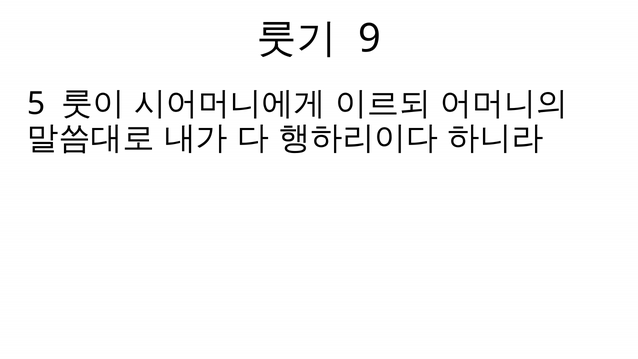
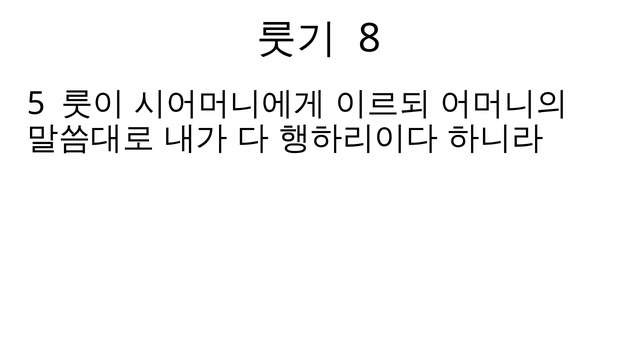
9: 9 -> 8
